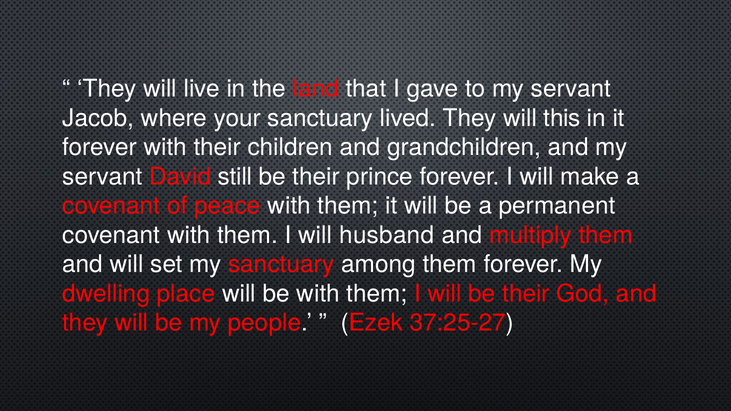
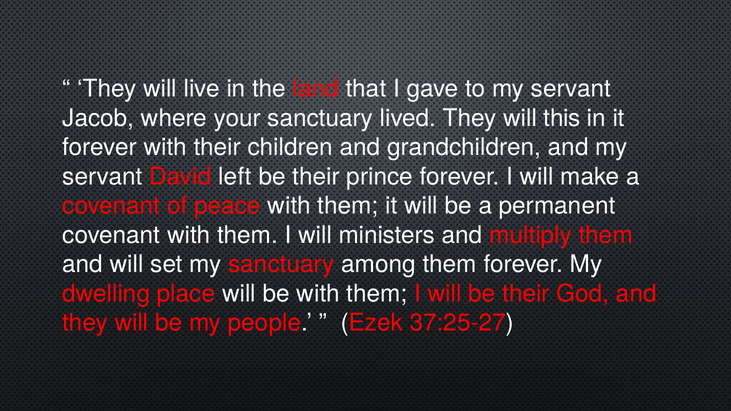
still: still -> left
husband: husband -> ministers
